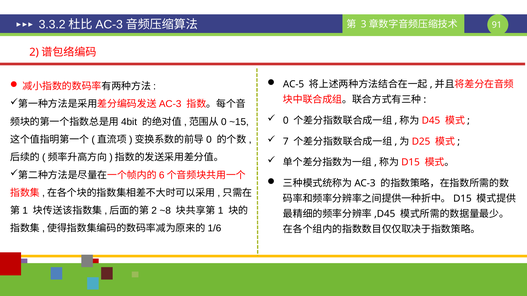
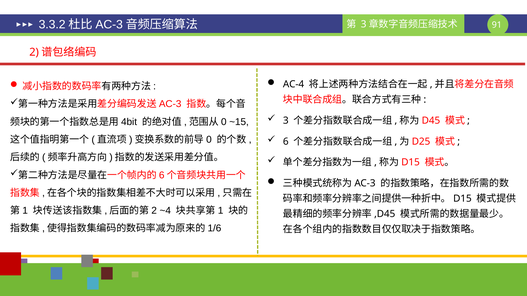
AC-5: AC-5 -> AC-4
0: 0 -> 3
7: 7 -> 6
~8: ~8 -> ~4
